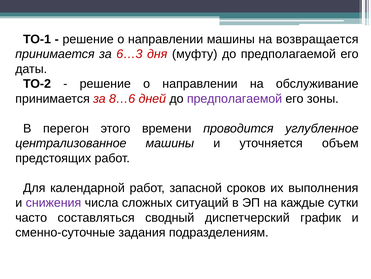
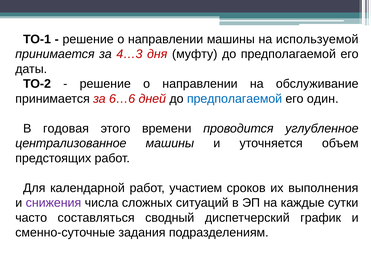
возвращается: возвращается -> используемой
6…3: 6…3 -> 4…3
8…6: 8…6 -> 6…6
предполагаемой at (235, 98) colour: purple -> blue
зоны: зоны -> один
перегон: перегон -> годовая
запасной: запасной -> участием
